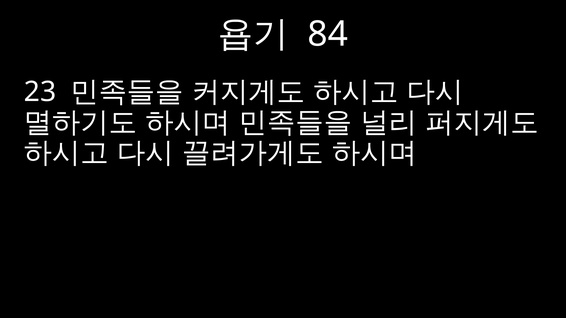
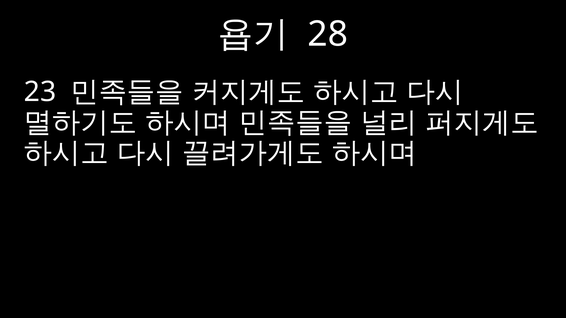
84: 84 -> 28
